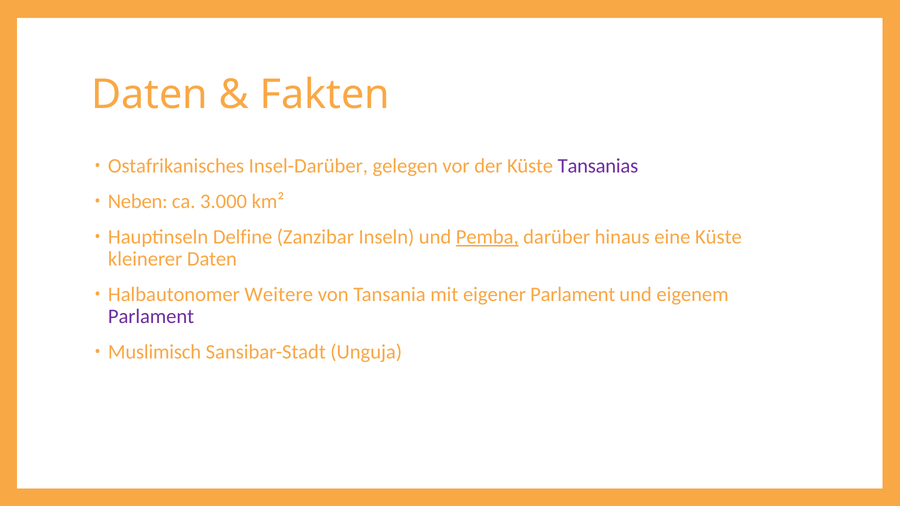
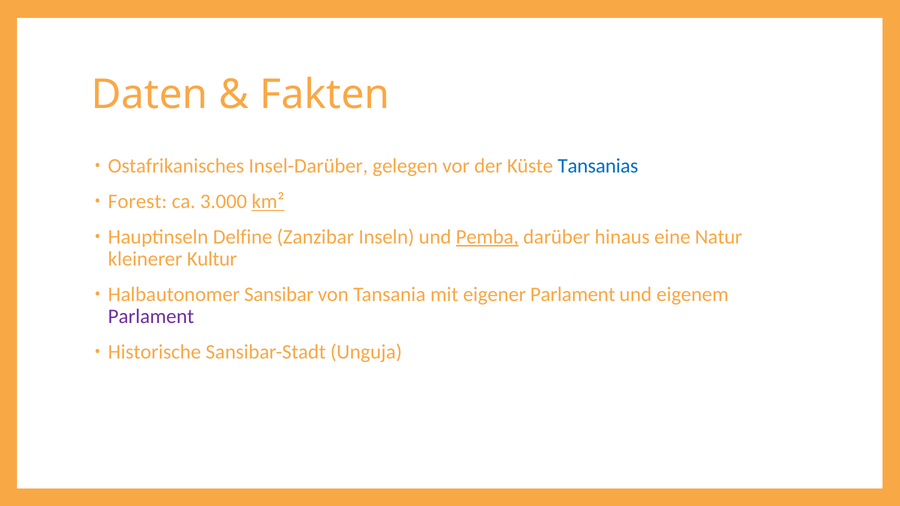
Tansanias colour: purple -> blue
Neben: Neben -> Forest
km² underline: none -> present
eine Küste: Küste -> Natur
kleinerer Daten: Daten -> Kultur
Weitere: Weitere -> Sansibar
Muslimisch: Muslimisch -> Historische
